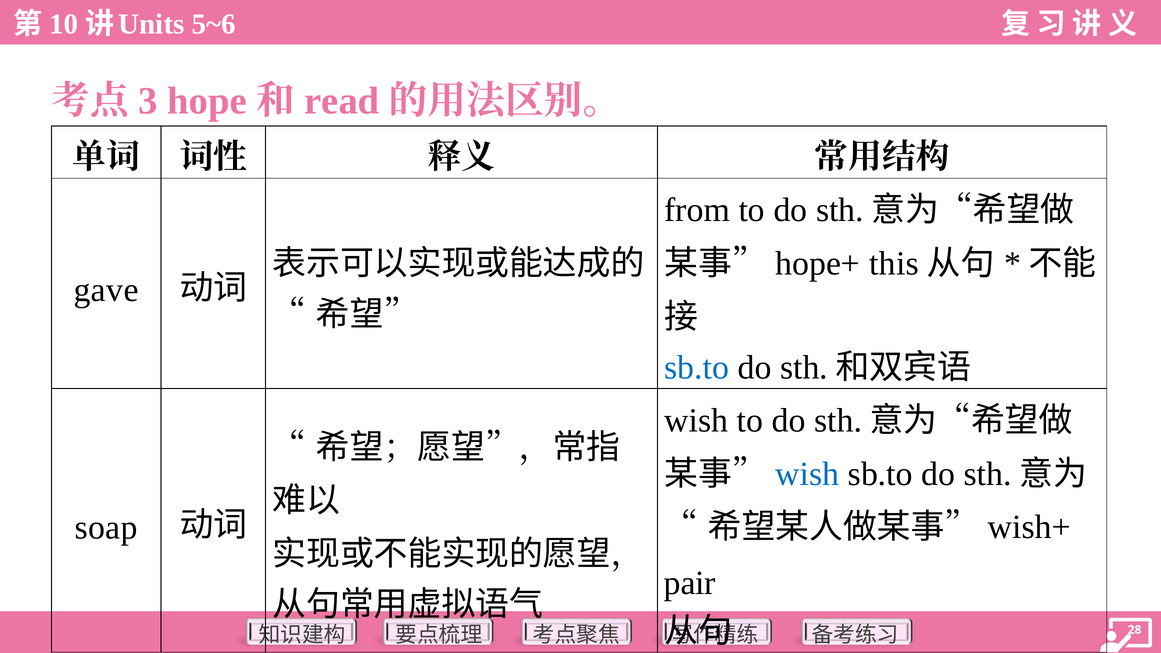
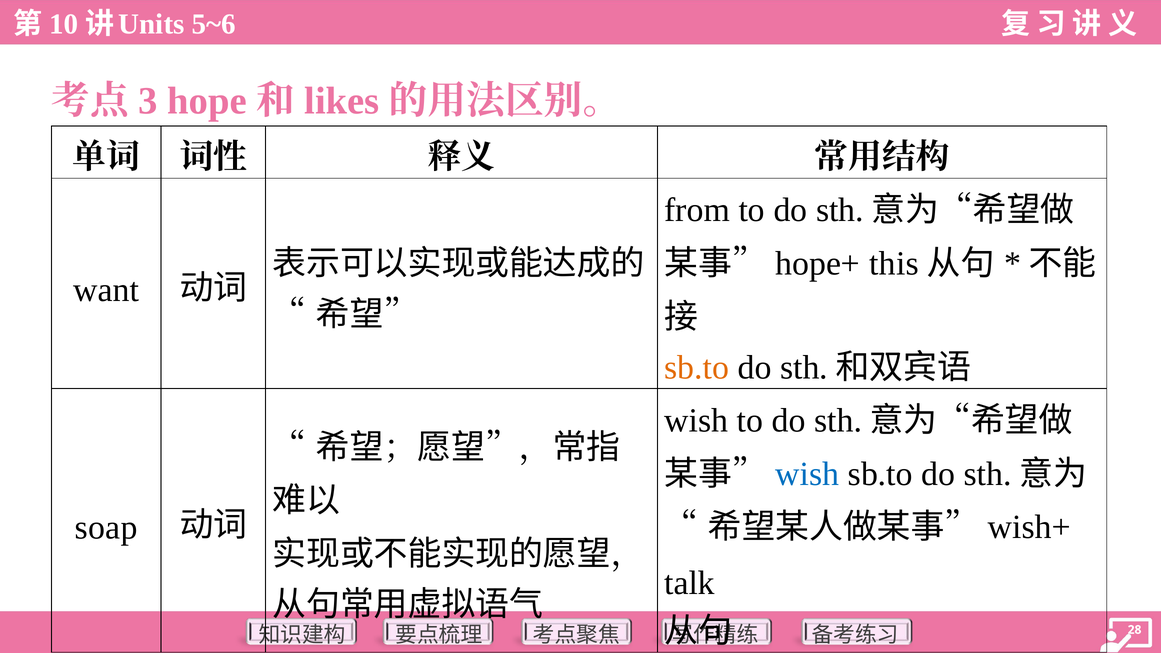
read: read -> likes
gave: gave -> want
sb.to at (697, 368) colour: blue -> orange
pair: pair -> talk
